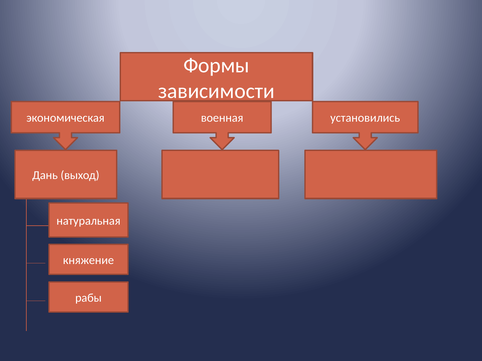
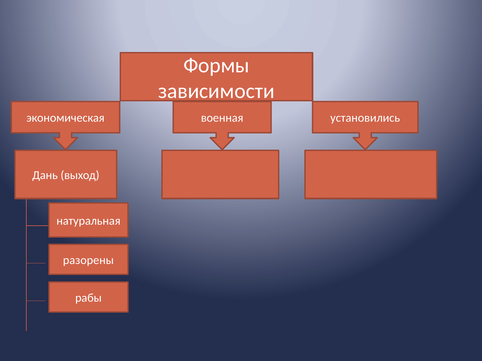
княжение: княжение -> разорены
